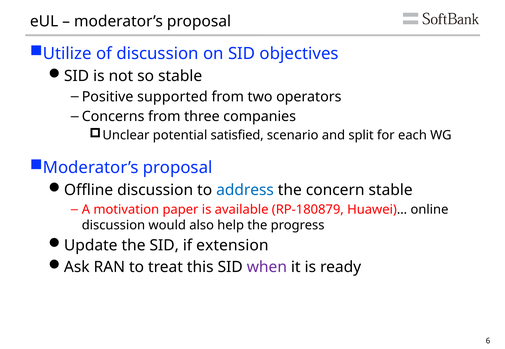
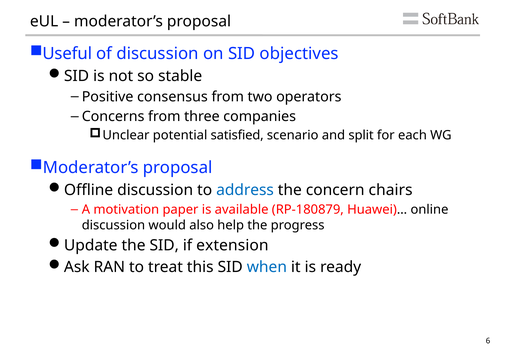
Utilize: Utilize -> Useful
supported: supported -> consensus
concern stable: stable -> chairs
when colour: purple -> blue
